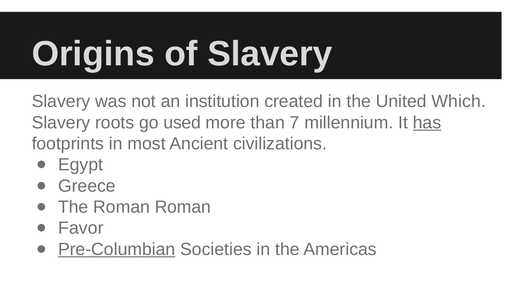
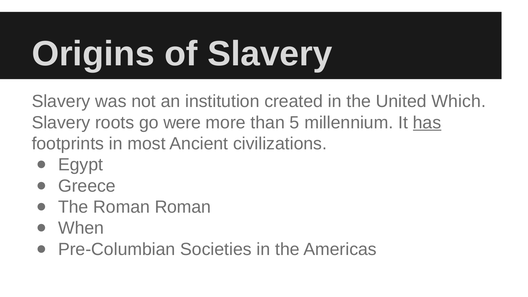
used: used -> were
7: 7 -> 5
Favor: Favor -> When
Pre-Columbian underline: present -> none
